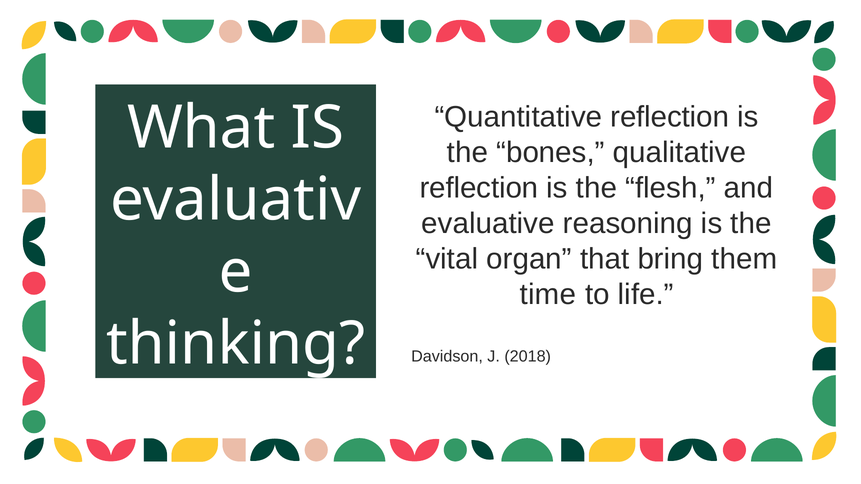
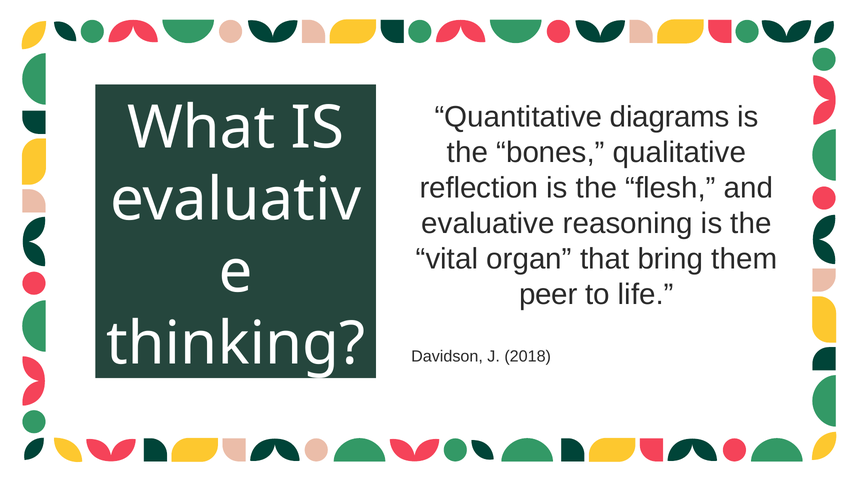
Quantitative reflection: reflection -> diagrams
time: time -> peer
